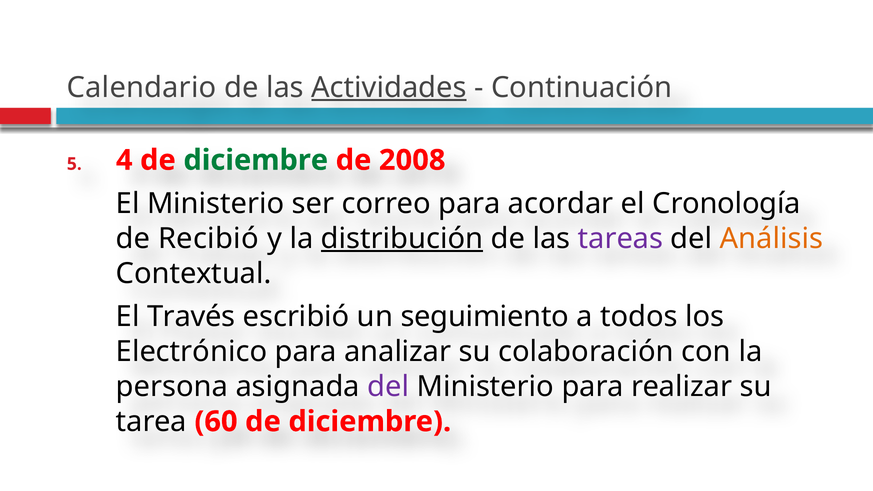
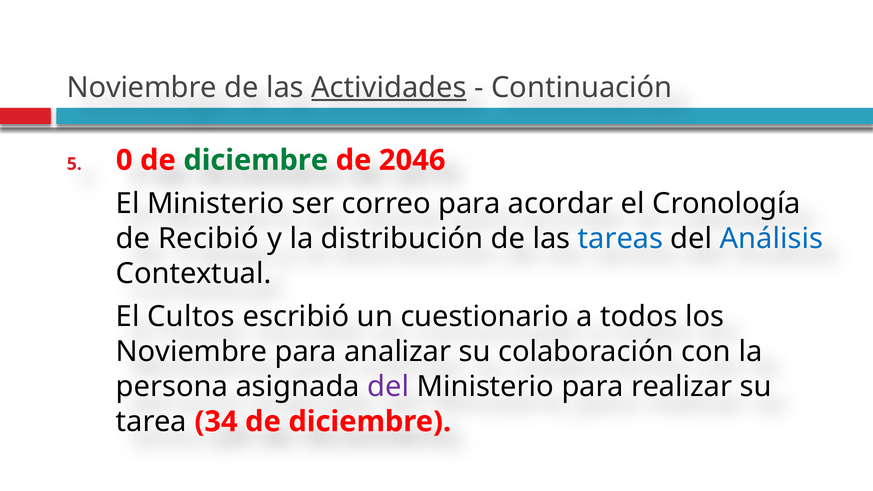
Calendario at (142, 88): Calendario -> Noviembre
4: 4 -> 0
2008: 2008 -> 2046
distribución underline: present -> none
tareas colour: purple -> blue
Análisis colour: orange -> blue
Través: Través -> Cultos
seguimiento: seguimiento -> cuestionario
Electrónico at (192, 352): Electrónico -> Noviembre
60: 60 -> 34
